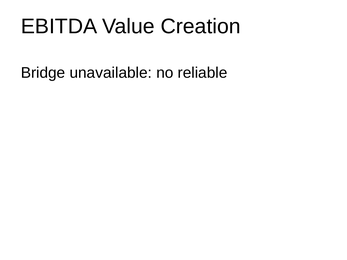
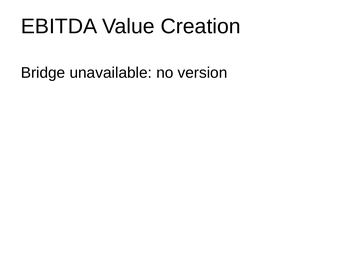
reliable: reliable -> version
